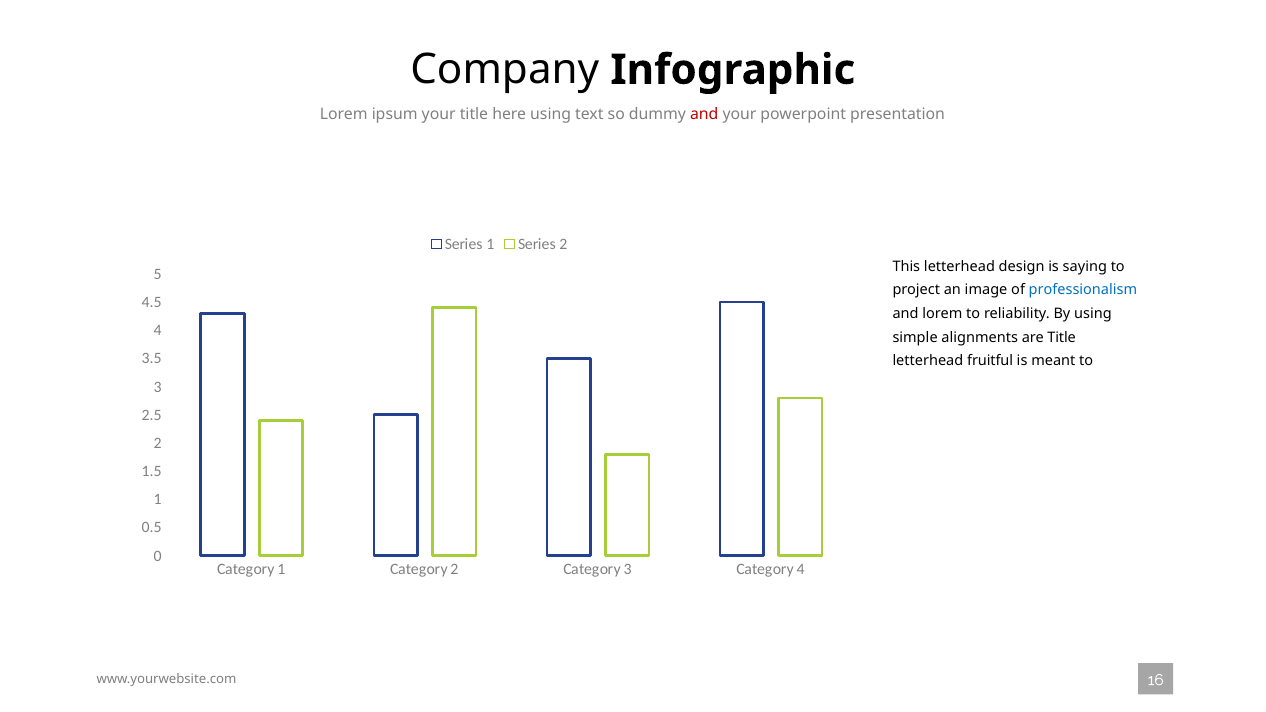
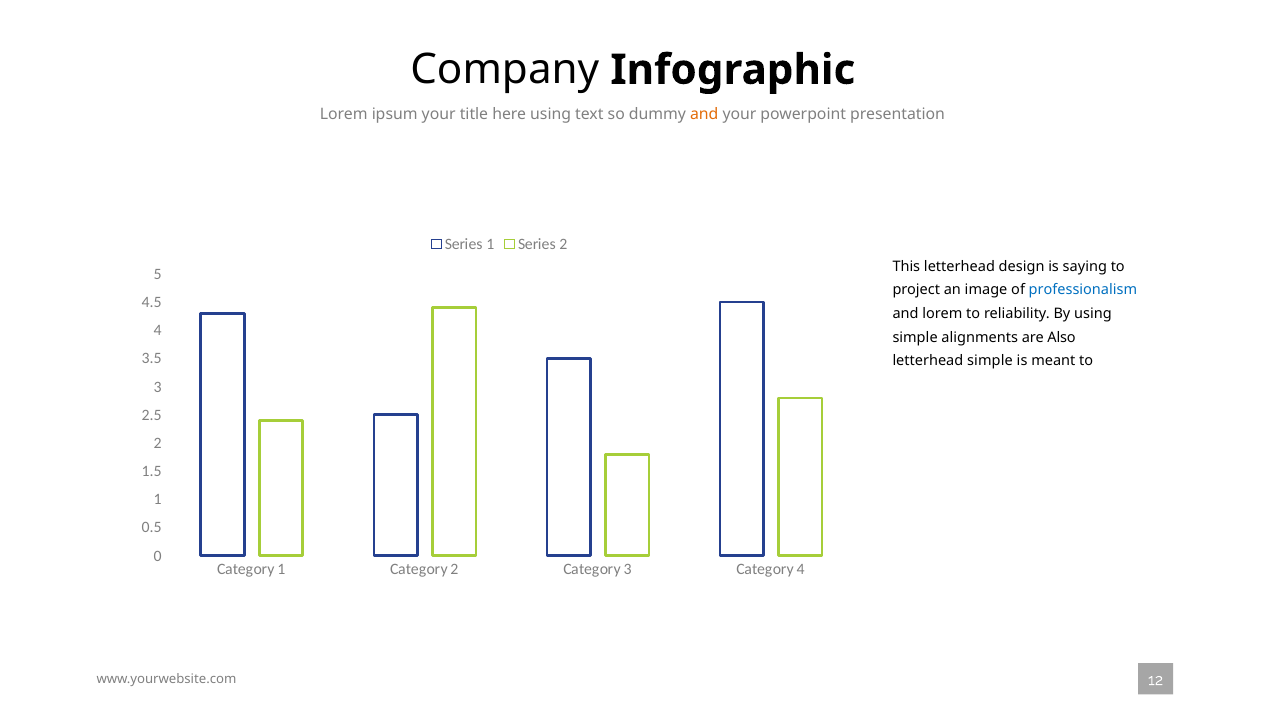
and at (704, 115) colour: red -> orange
are Title: Title -> Also
letterhead fruitful: fruitful -> simple
16: 16 -> 12
